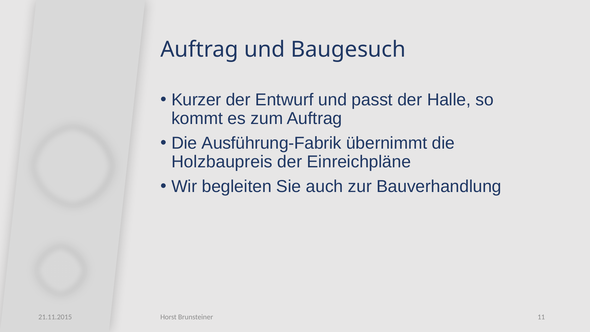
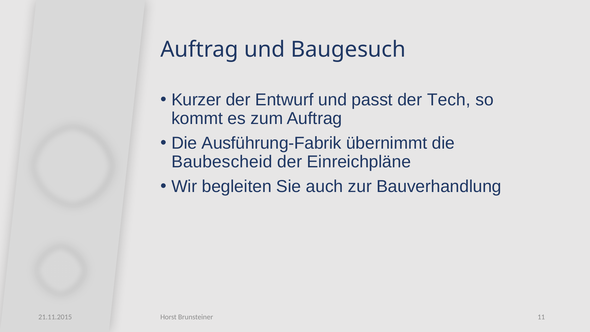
Halle: Halle -> Tech
Holzbaupreis: Holzbaupreis -> Baubescheid
